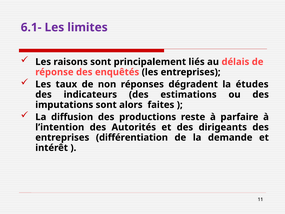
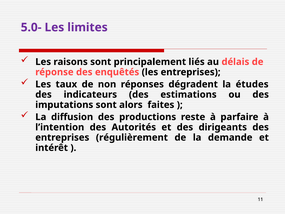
6.1-: 6.1- -> 5.0-
différentiation: différentiation -> régulièrement
